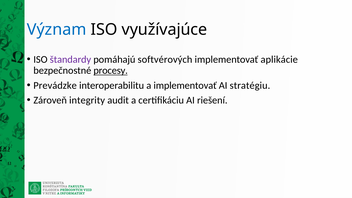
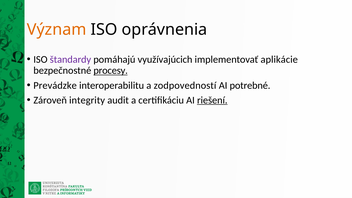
Význam colour: blue -> orange
využívajúce: využívajúce -> oprávnenia
softvérových: softvérových -> využívajúcich
a implementovať: implementovať -> zodpovedností
stratégiu: stratégiu -> potrebné
riešení underline: none -> present
